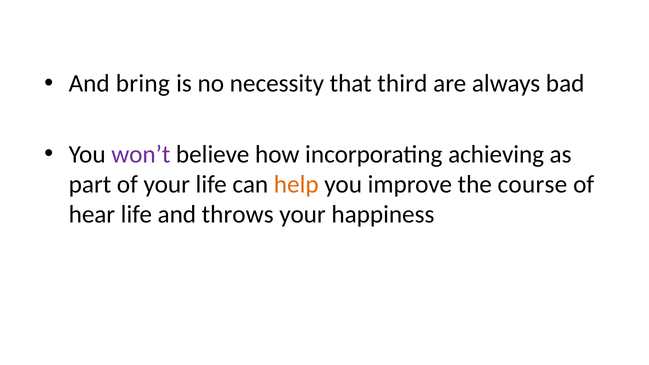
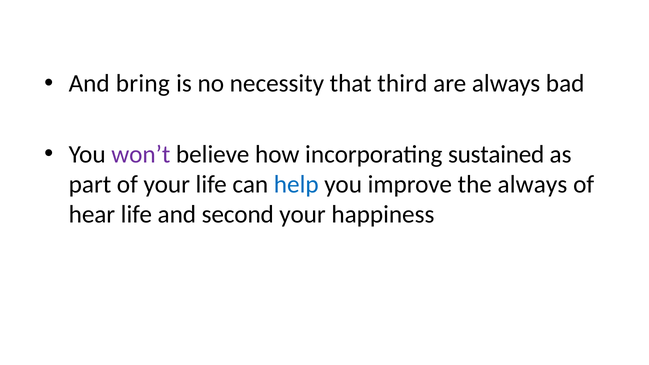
achieving: achieving -> sustained
help colour: orange -> blue
the course: course -> always
throws: throws -> second
